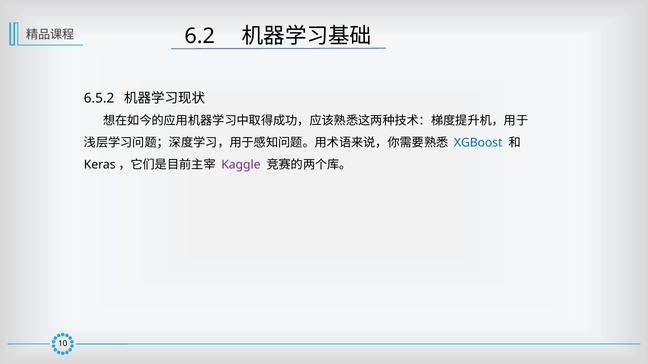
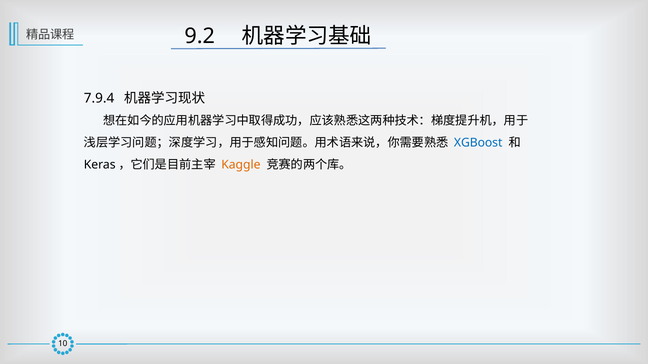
6.2: 6.2 -> 9.2
6.5.2: 6.5.2 -> 7.9.4
Kaggle colour: purple -> orange
